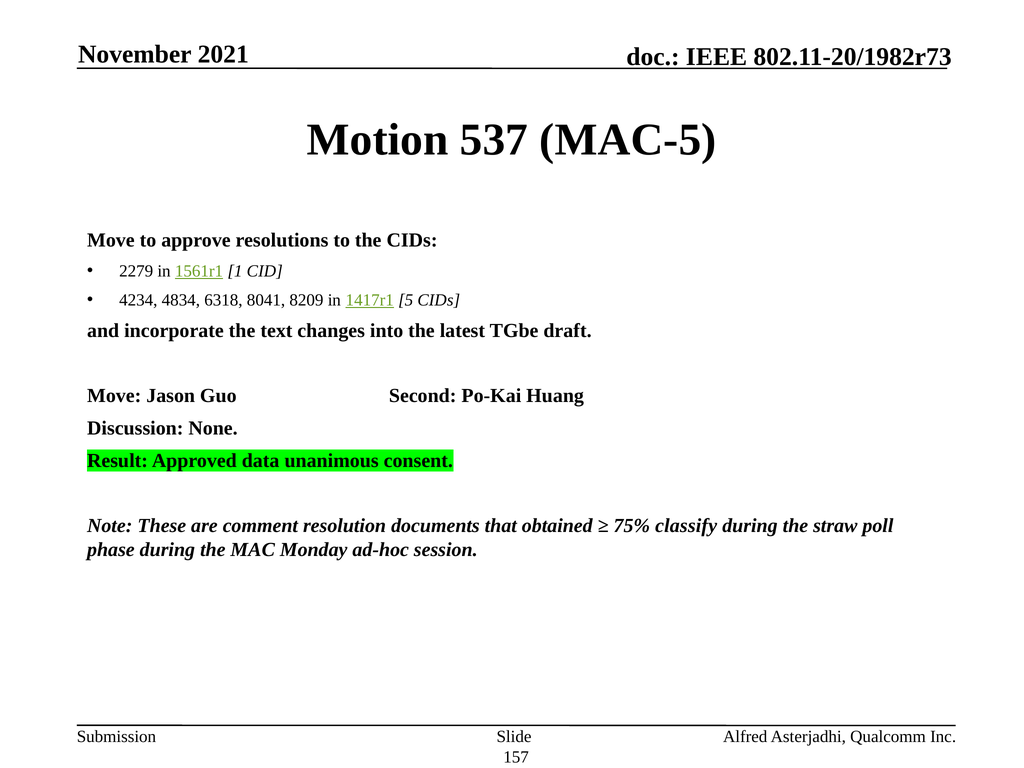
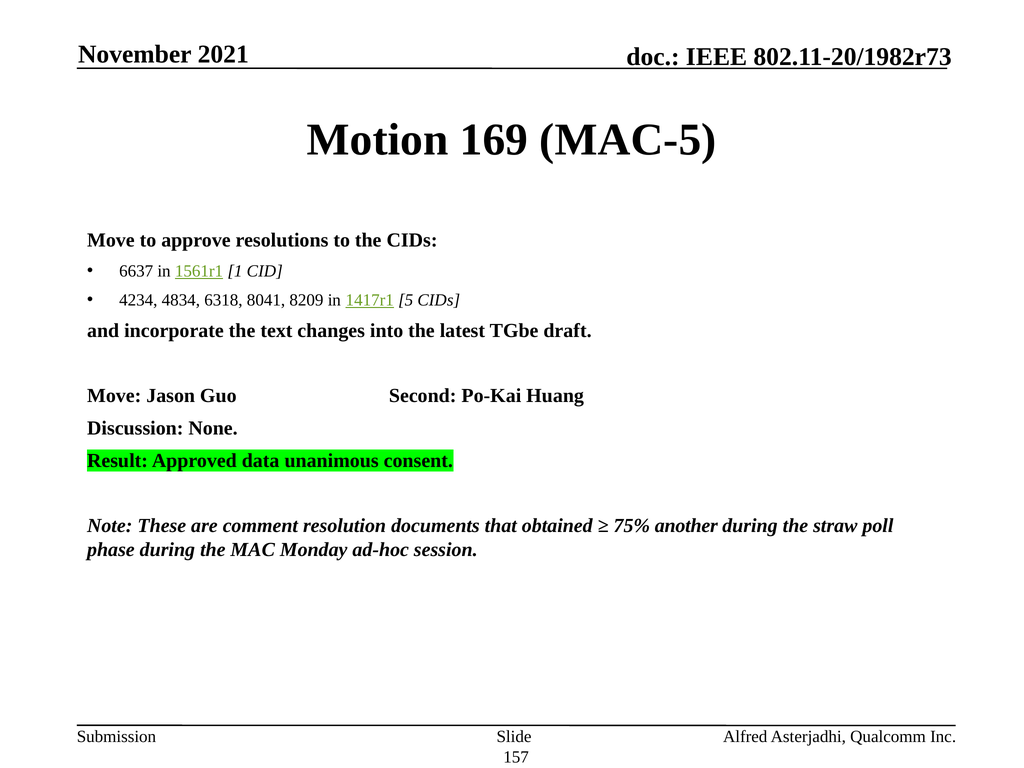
537: 537 -> 169
2279: 2279 -> 6637
classify: classify -> another
